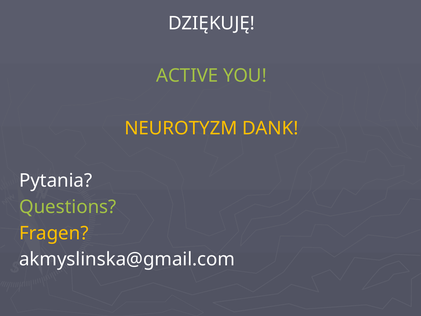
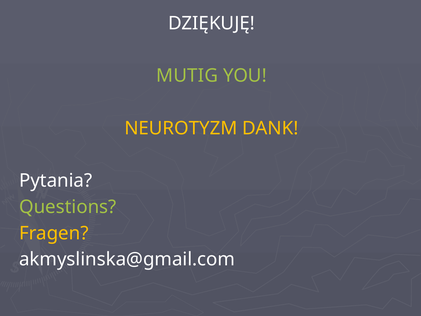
ACTIVE: ACTIVE -> MUTIG
